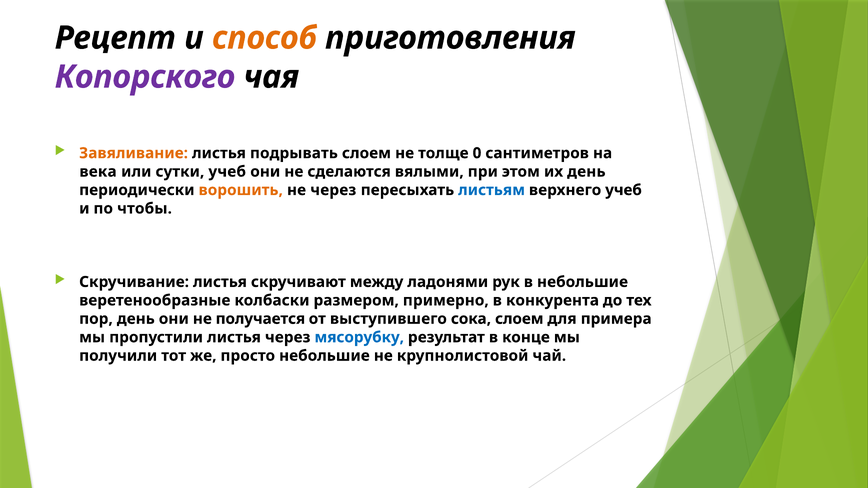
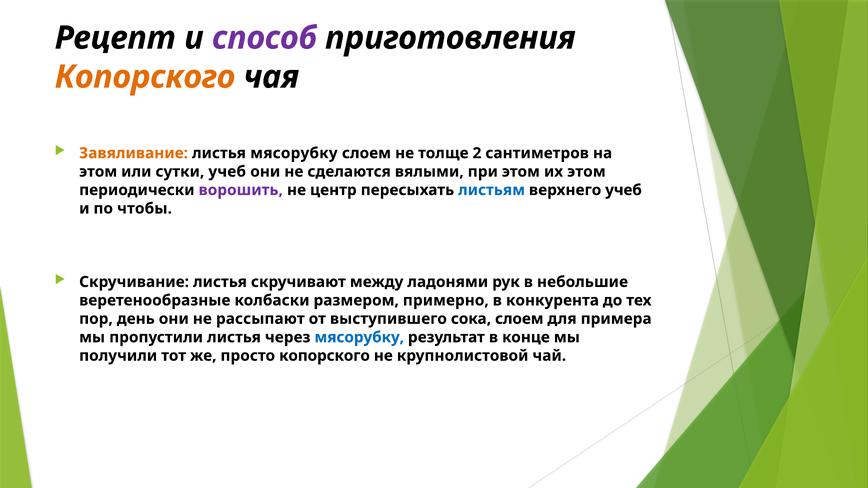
способ colour: orange -> purple
Копорского at (145, 77) colour: purple -> orange
листья подрывать: подрывать -> мясорубку
0: 0 -> 2
века at (98, 172): века -> этом
их день: день -> этом
ворошить colour: orange -> purple
не через: через -> центр
получается: получается -> рассыпают
просто небольшие: небольшие -> копорского
